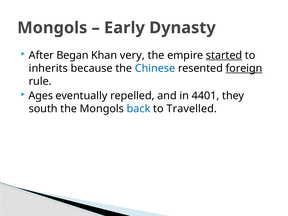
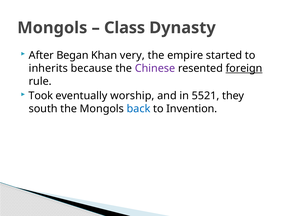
Early: Early -> Class
started underline: present -> none
Chinese colour: blue -> purple
Ages: Ages -> Took
repelled: repelled -> worship
4401: 4401 -> 5521
Travelled: Travelled -> Invention
